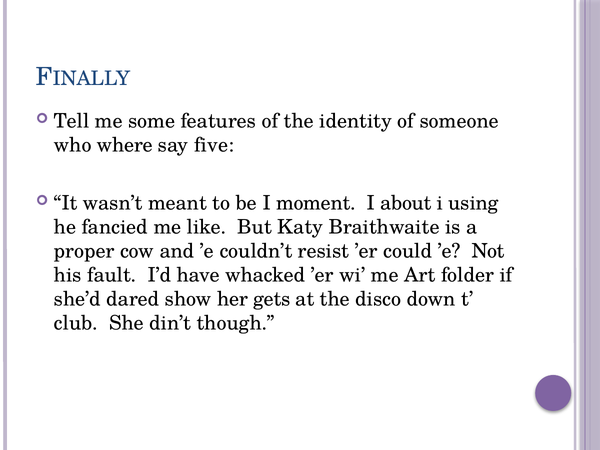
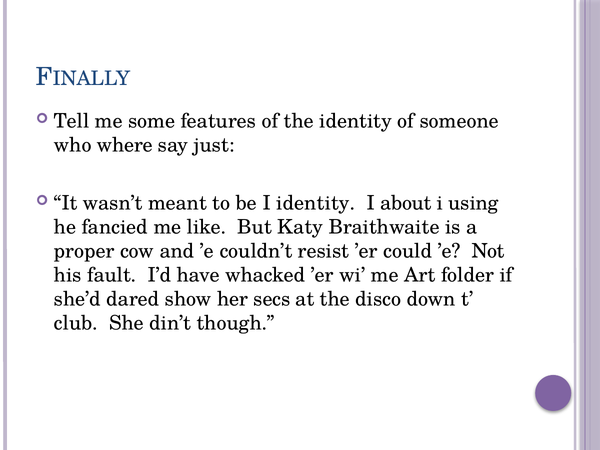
five: five -> just
I moment: moment -> identity
gets: gets -> secs
